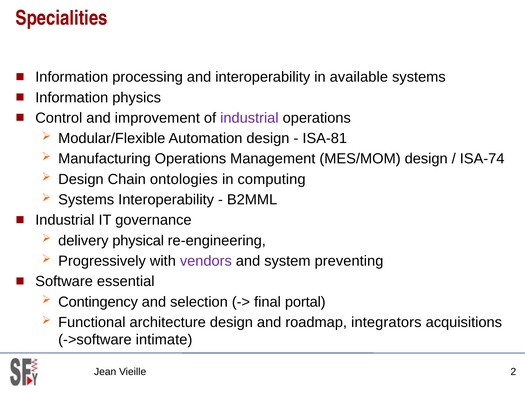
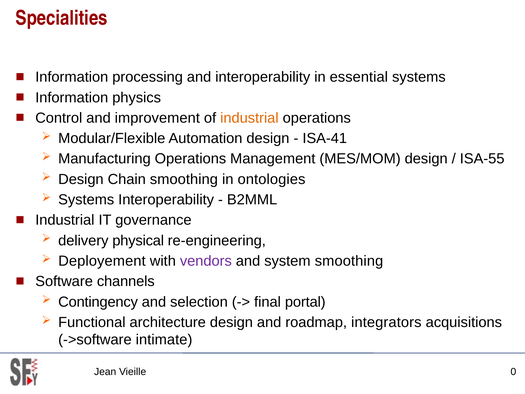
available: available -> essential
industrial at (249, 118) colour: purple -> orange
ISA-81: ISA-81 -> ISA-41
ISA-74: ISA-74 -> ISA-55
Chain ontologies: ontologies -> smoothing
computing: computing -> ontologies
Progressively: Progressively -> Deployement
system preventing: preventing -> smoothing
essential: essential -> channels
2: 2 -> 0
